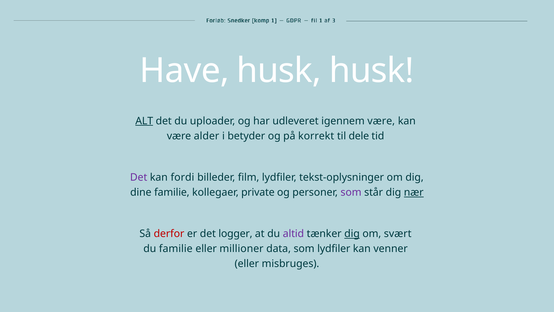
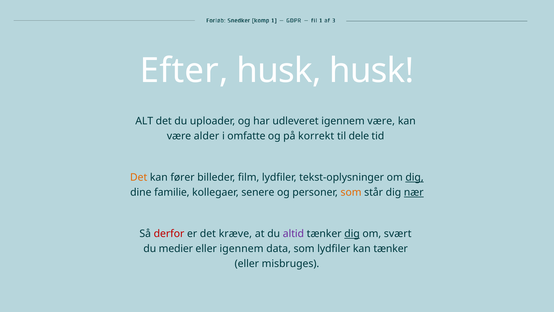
Have: Have -> Efter
ALT underline: present -> none
betyder: betyder -> omfatte
Det at (139, 177) colour: purple -> orange
fordi: fordi -> fører
dig at (415, 177) underline: none -> present
private: private -> senere
som at (351, 192) colour: purple -> orange
logger: logger -> kræve
du familie: familie -> medier
eller millioner: millioner -> igennem
kan venner: venner -> tænker
